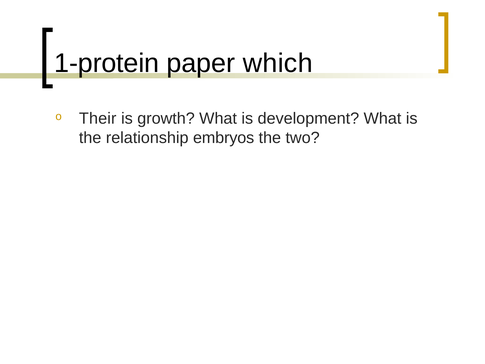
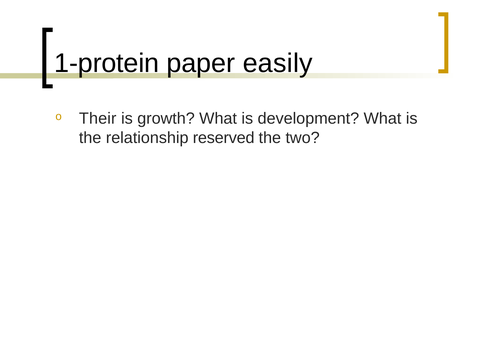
which: which -> easily
embryos: embryos -> reserved
